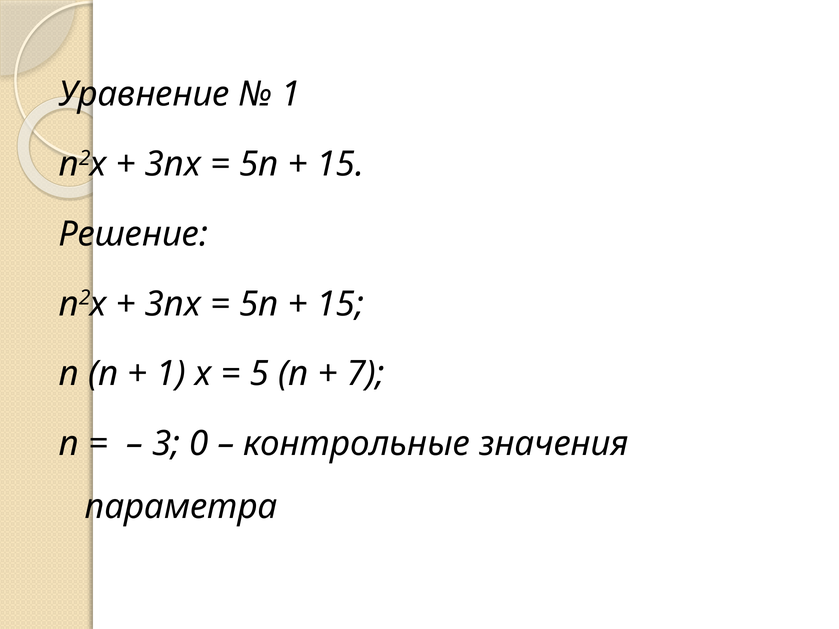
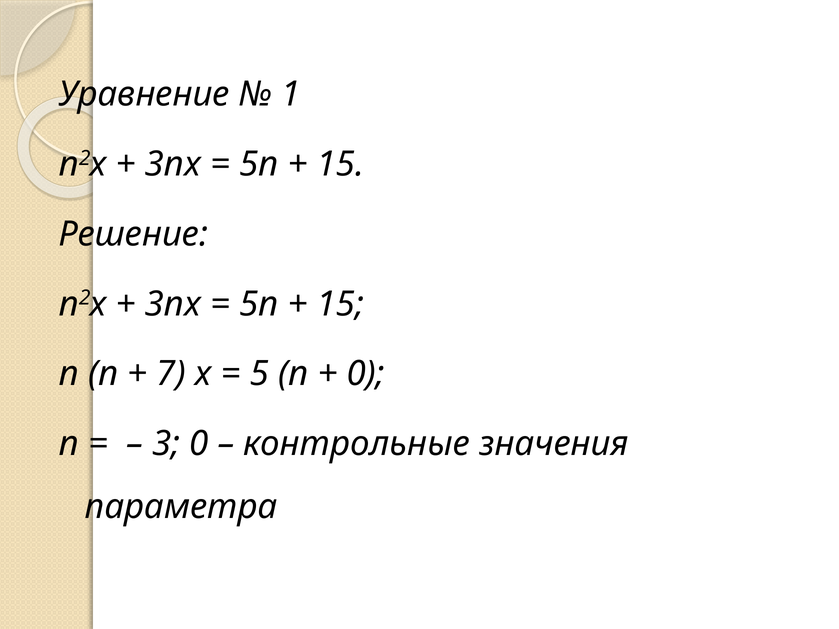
1 at (171, 374): 1 -> 7
7 at (366, 374): 7 -> 0
